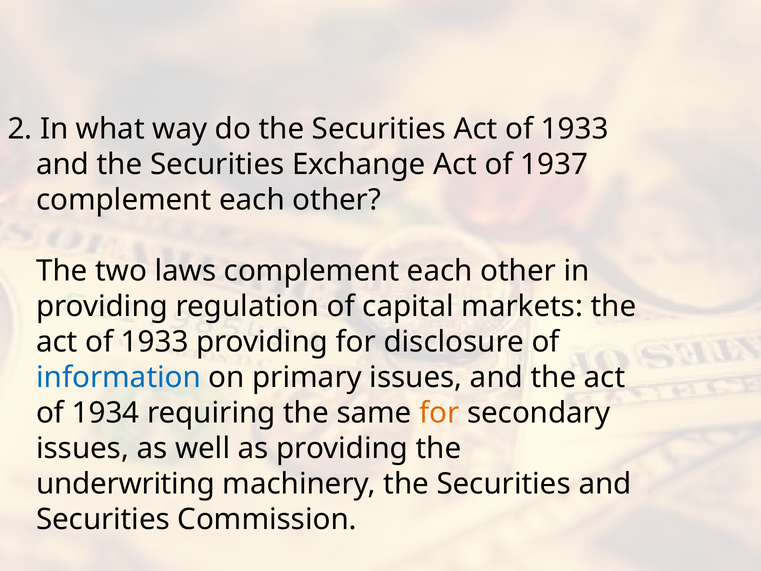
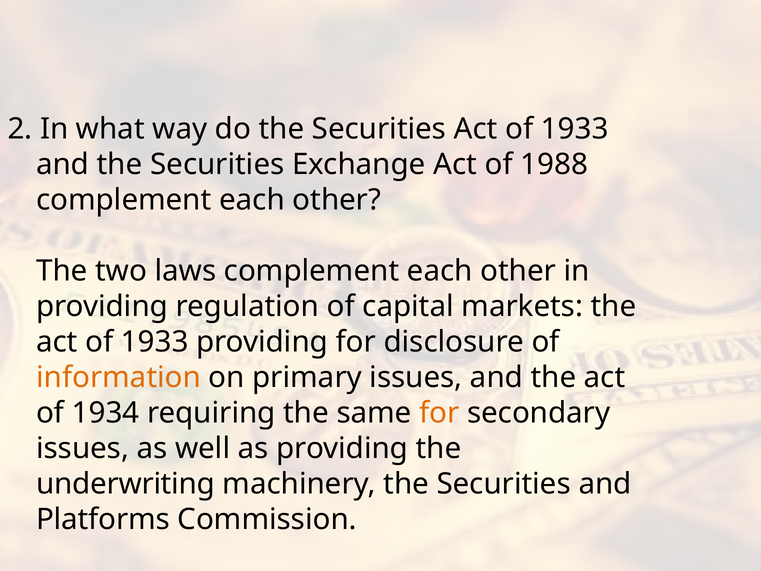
1937: 1937 -> 1988
information colour: blue -> orange
Securities at (103, 519): Securities -> Platforms
